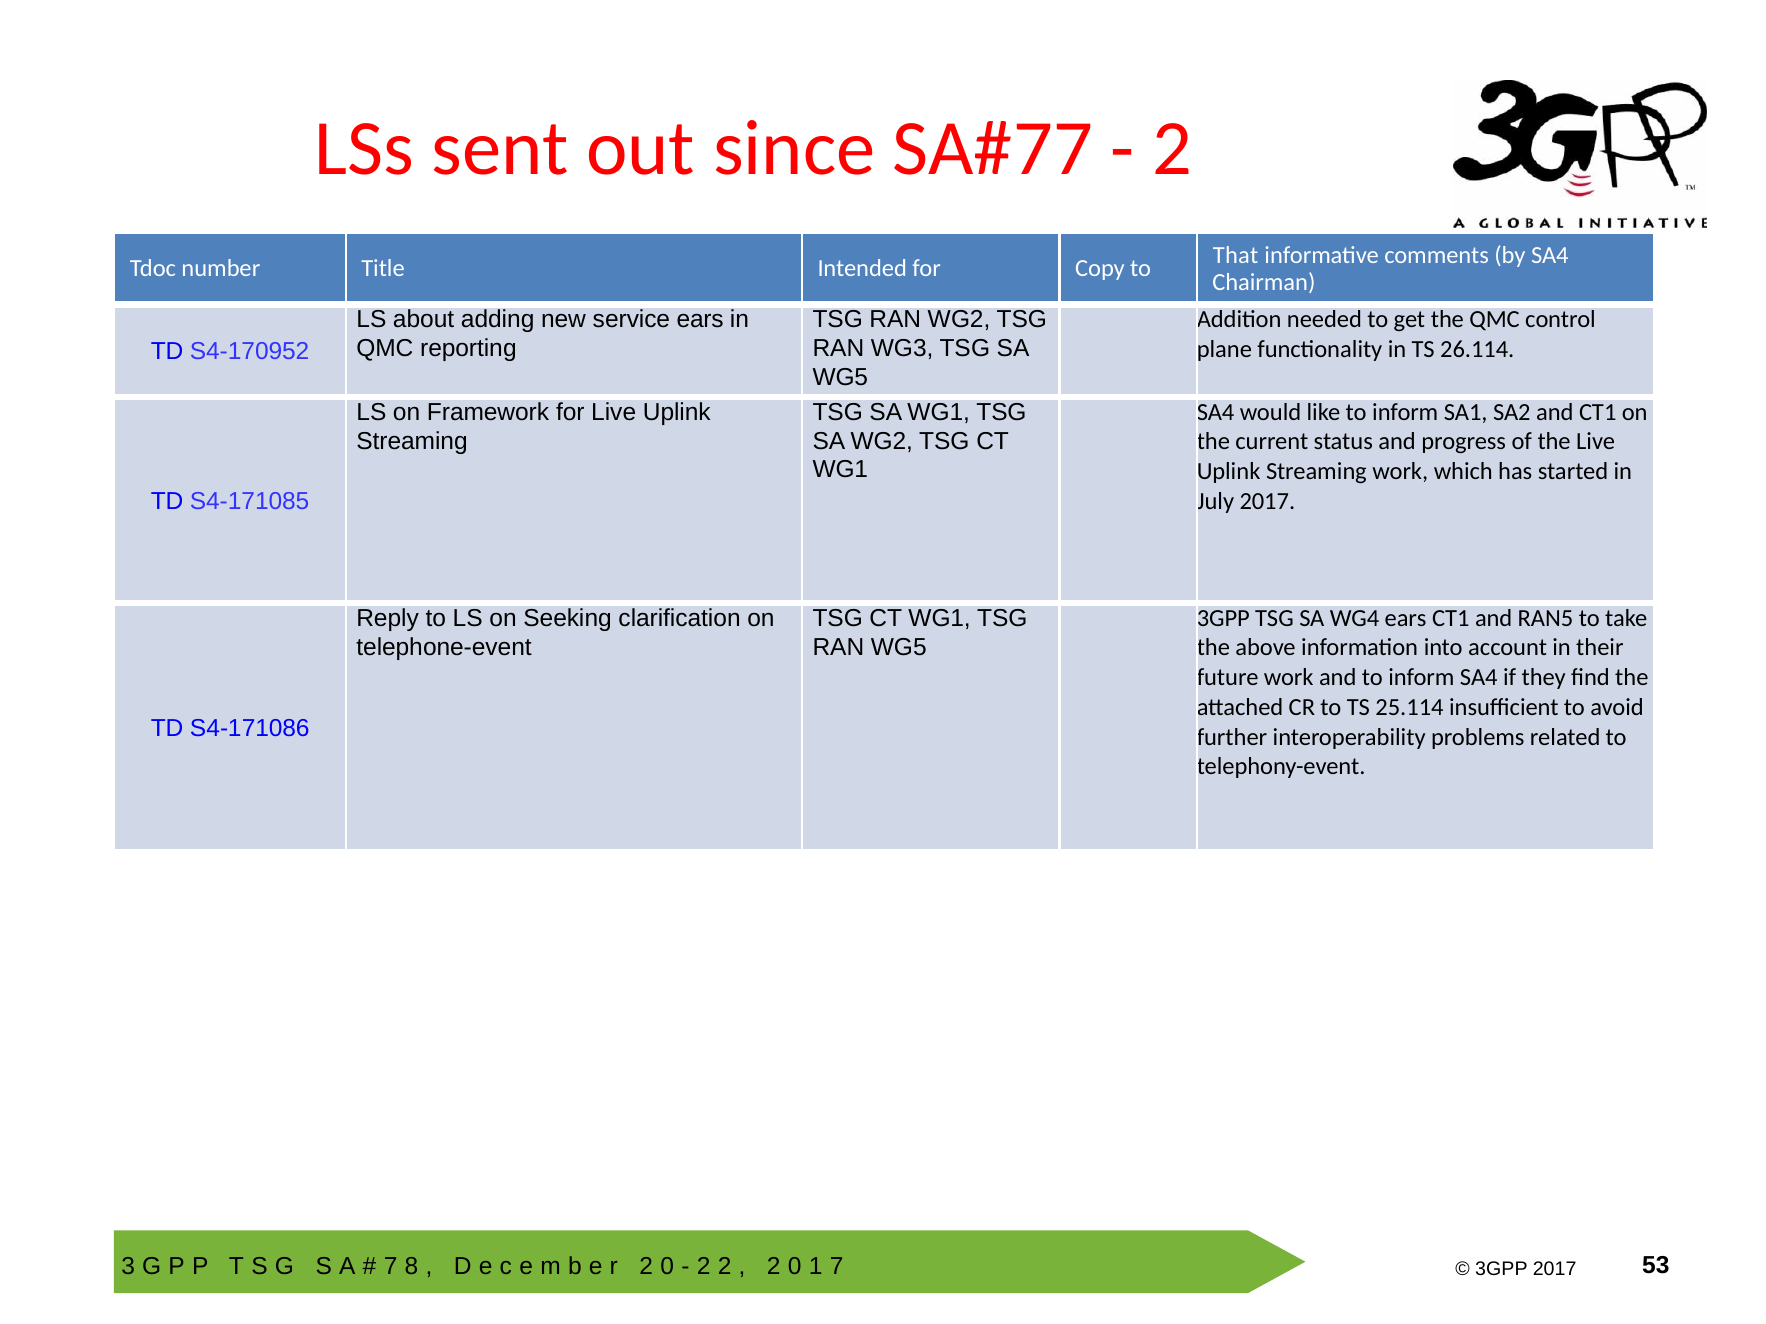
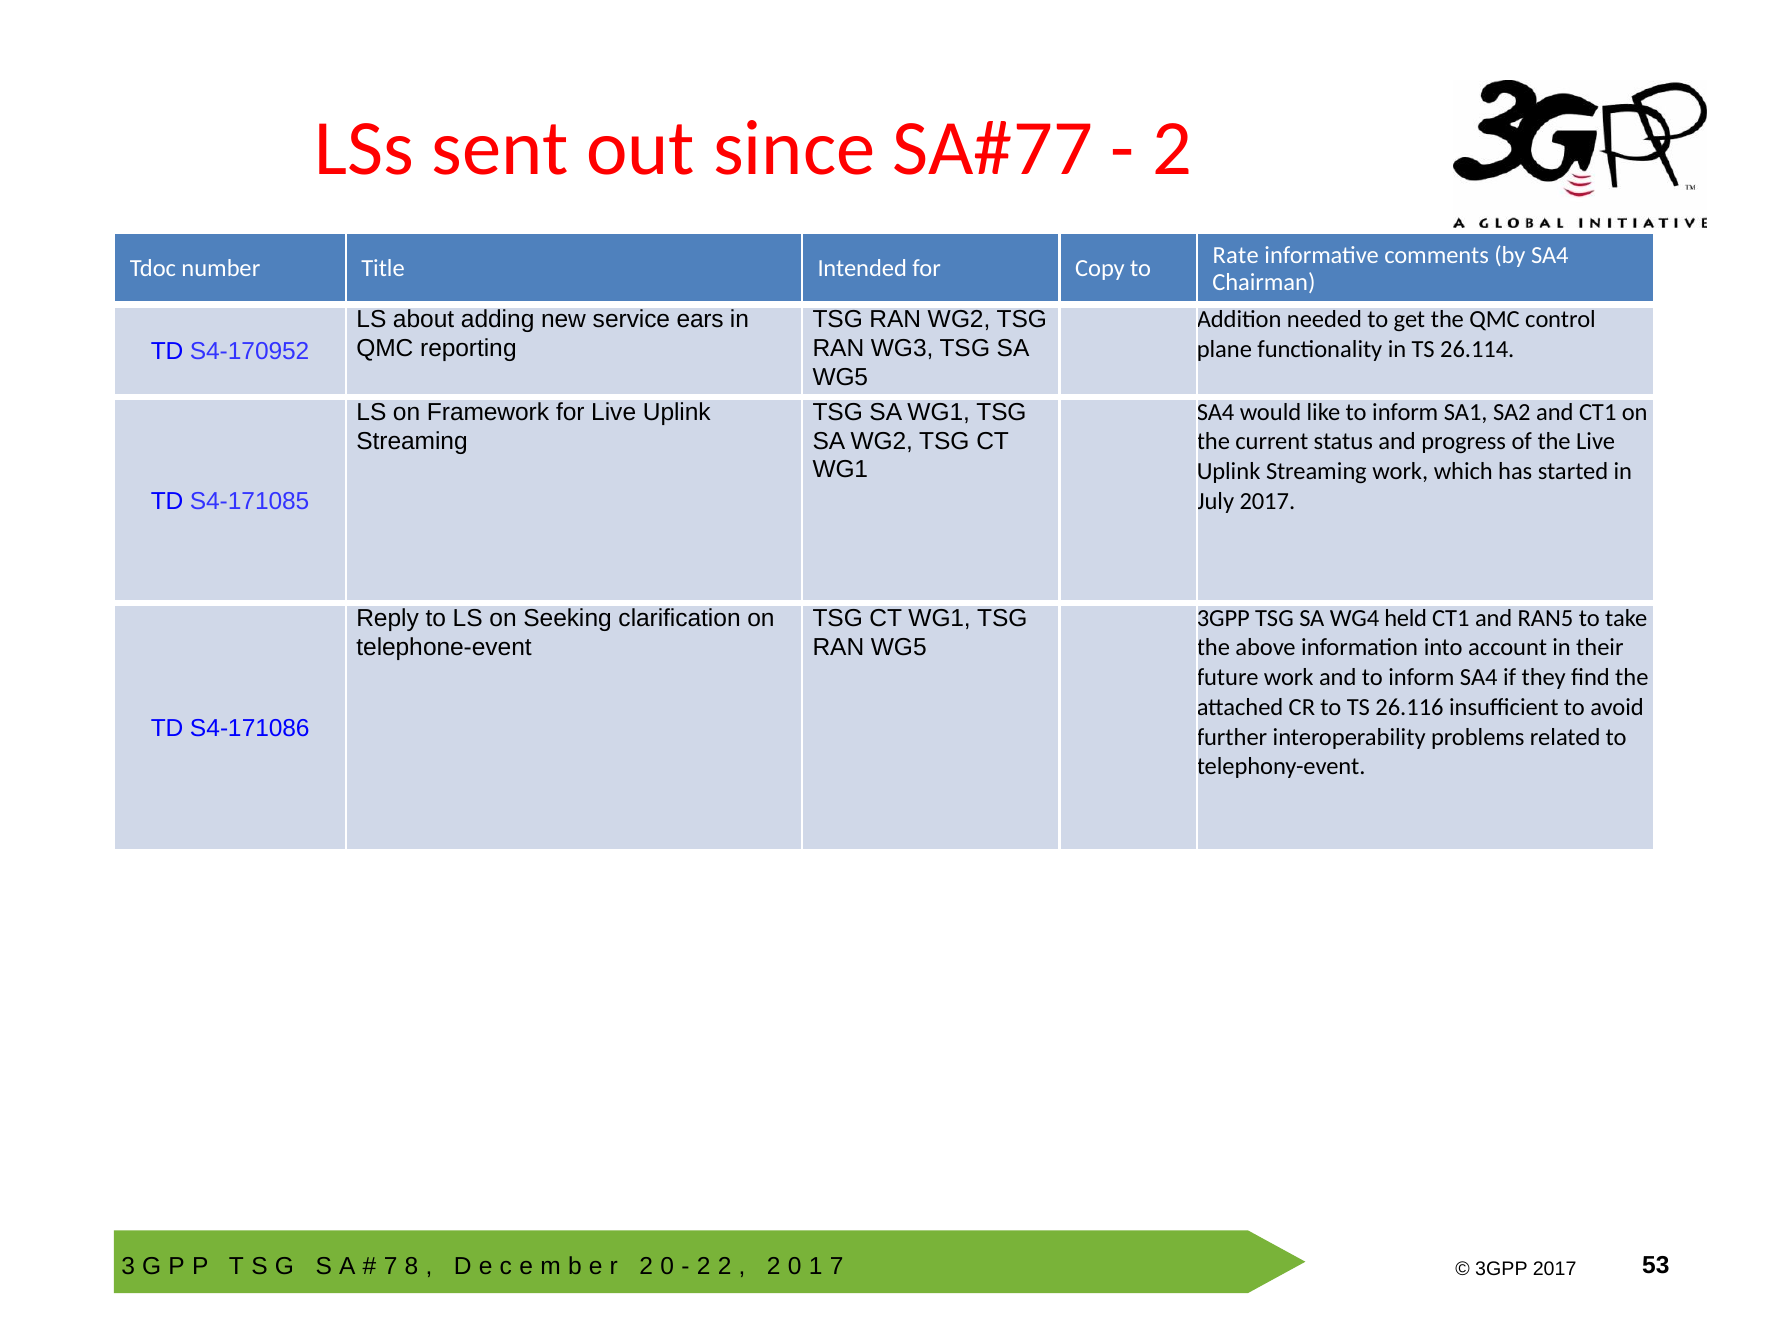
That: That -> Rate
WG4 ears: ears -> held
25.114: 25.114 -> 26.116
